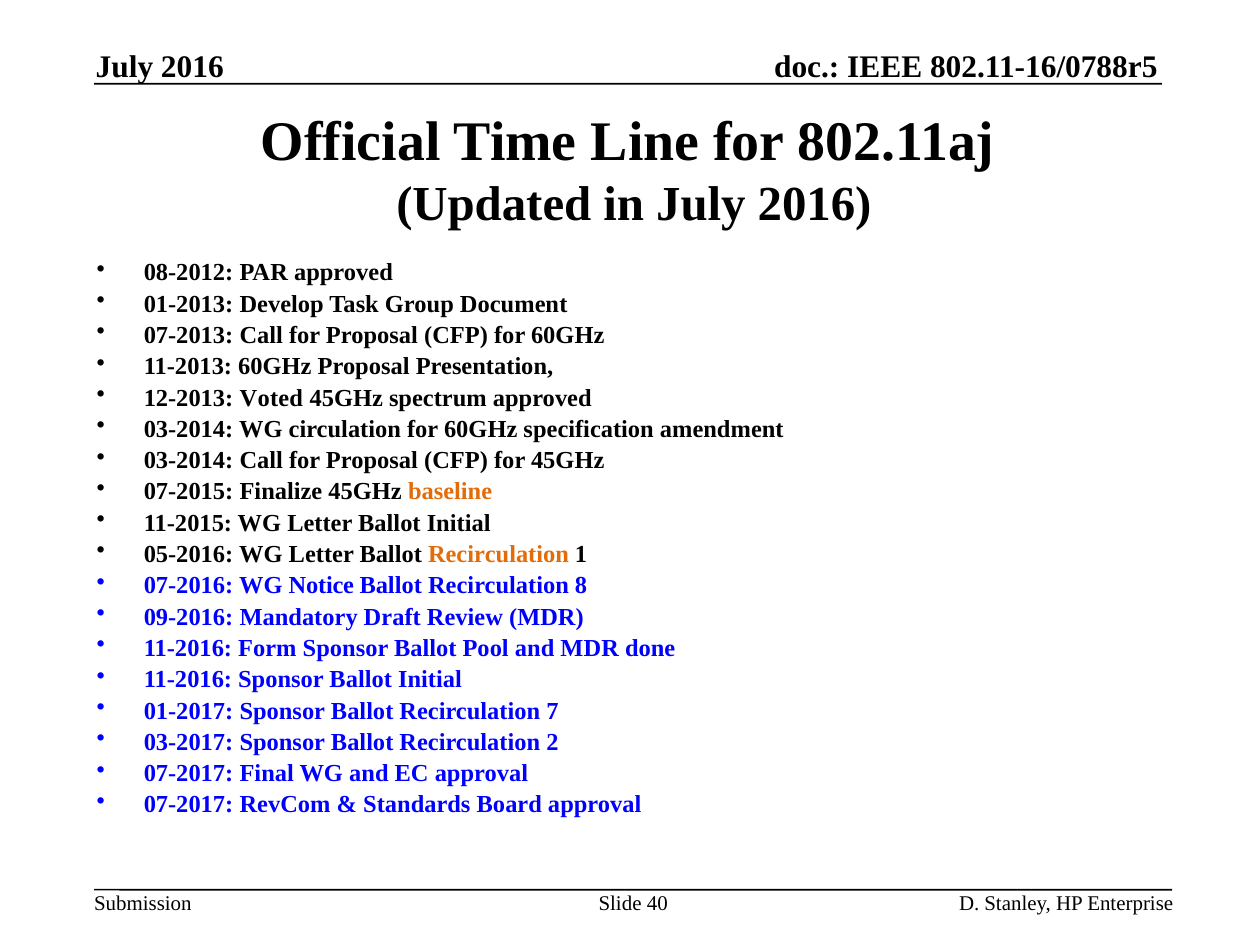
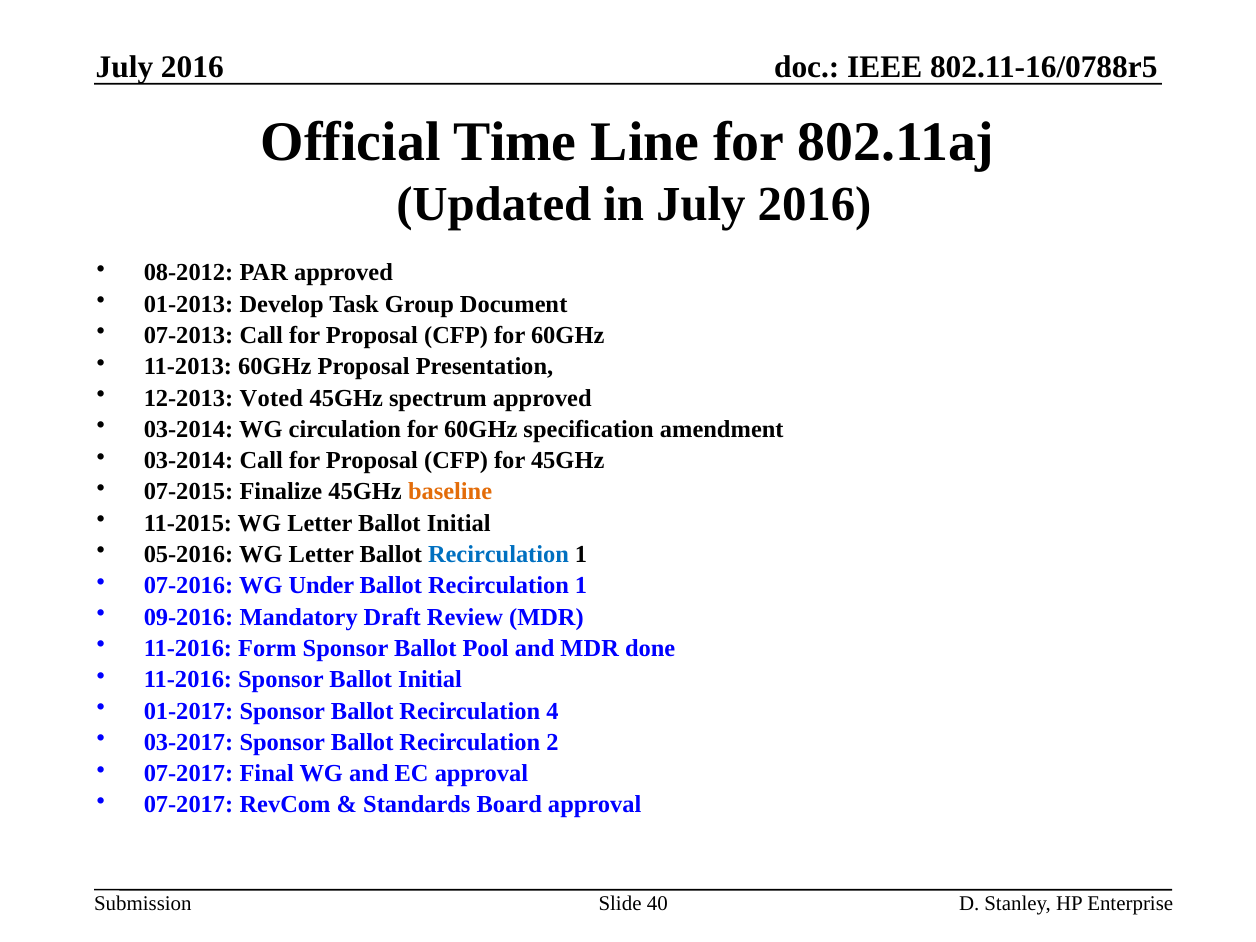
Recirculation at (498, 555) colour: orange -> blue
Notice: Notice -> Under
8 at (581, 586): 8 -> 1
7: 7 -> 4
